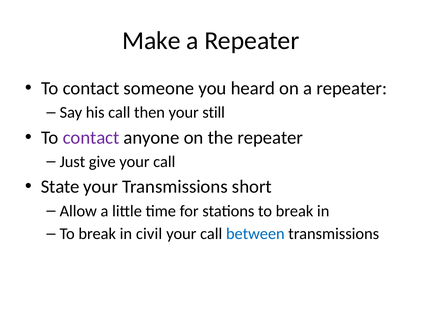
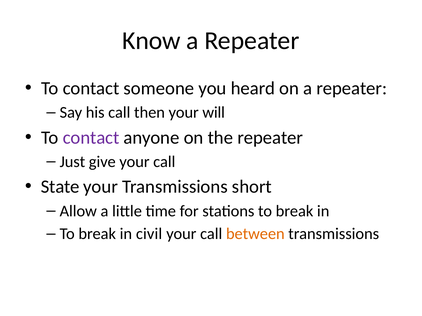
Make: Make -> Know
still: still -> will
between colour: blue -> orange
